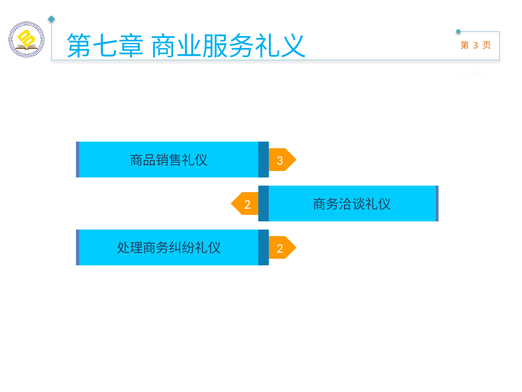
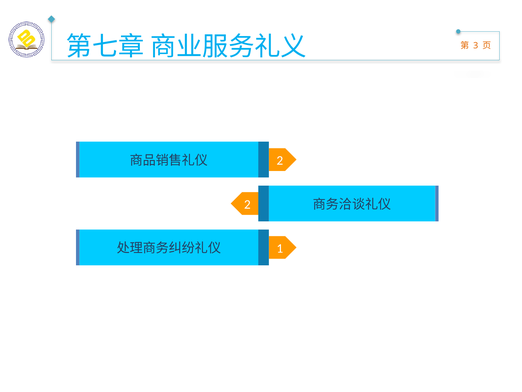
3 at (280, 160): 3 -> 2
2 at (280, 248): 2 -> 1
